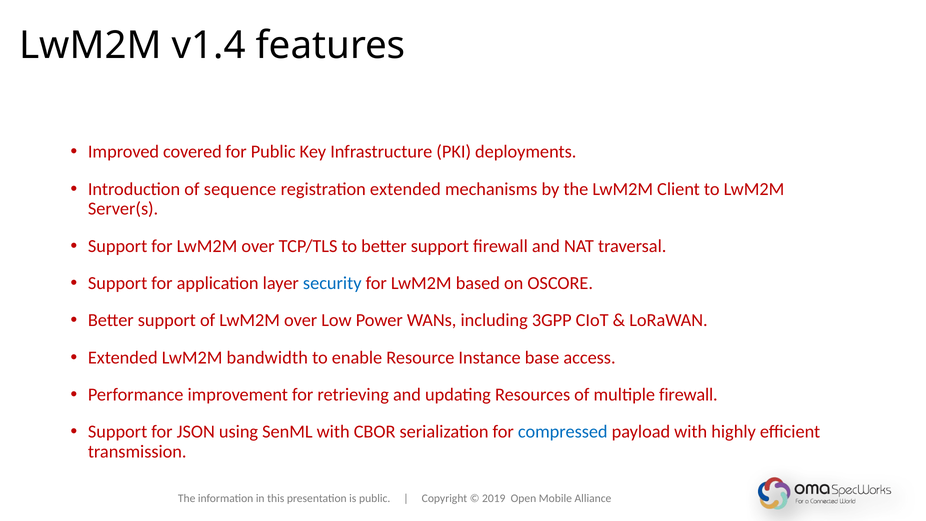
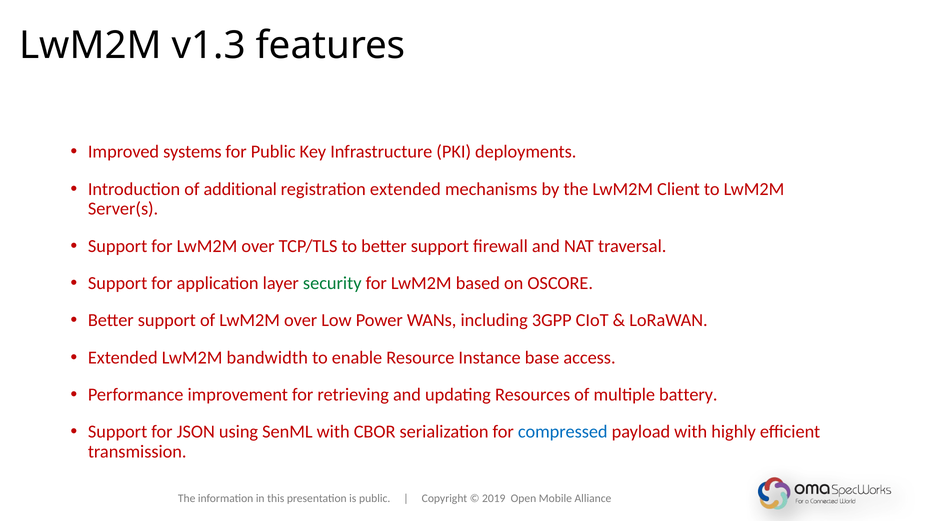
v1.4: v1.4 -> v1.3
covered: covered -> systems
sequence: sequence -> additional
security colour: blue -> green
multiple firewall: firewall -> battery
